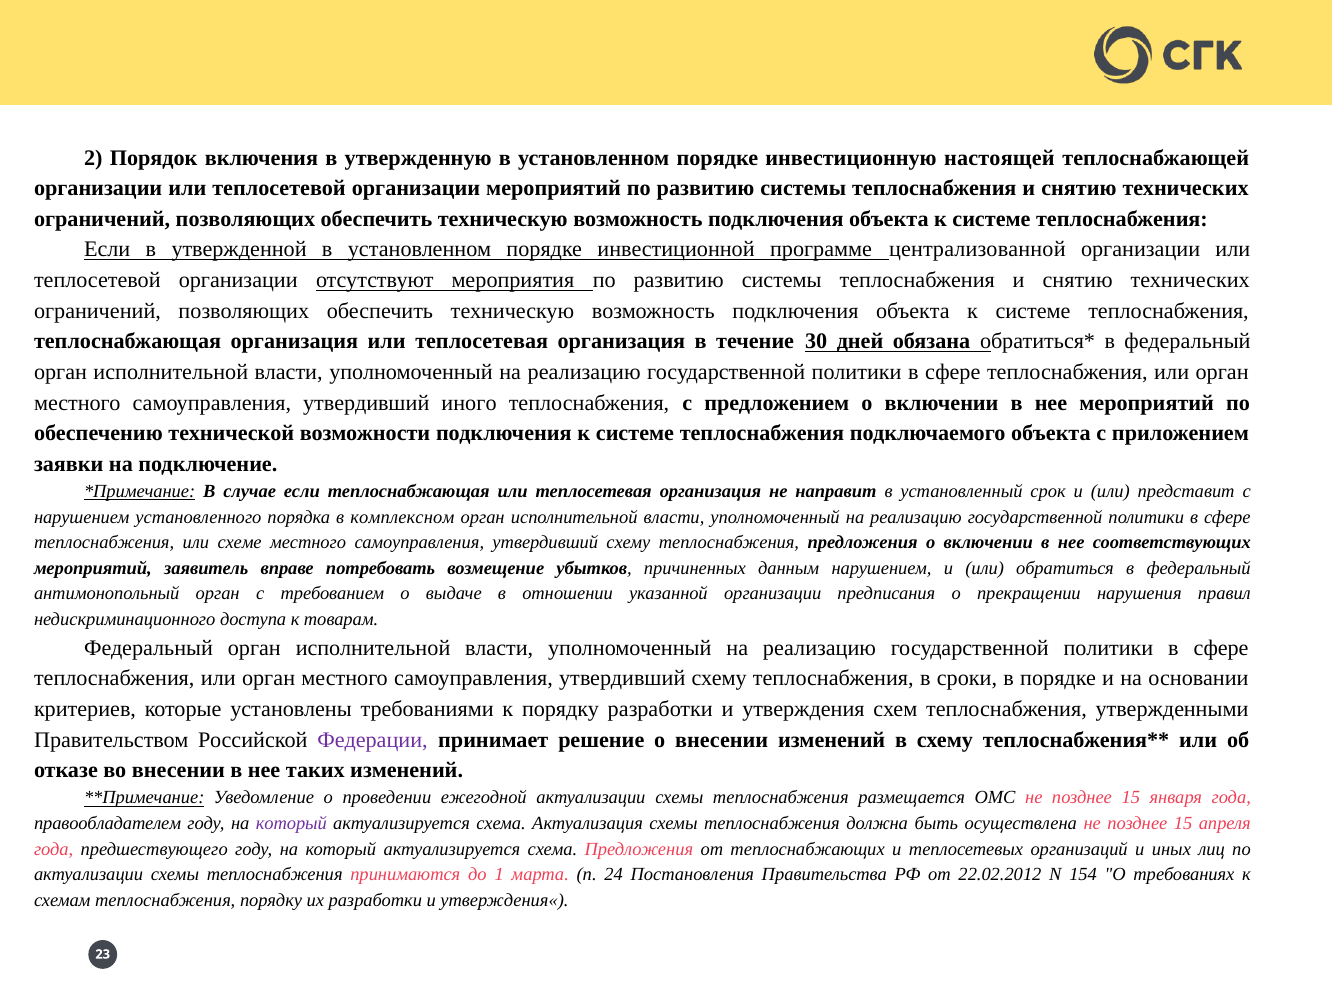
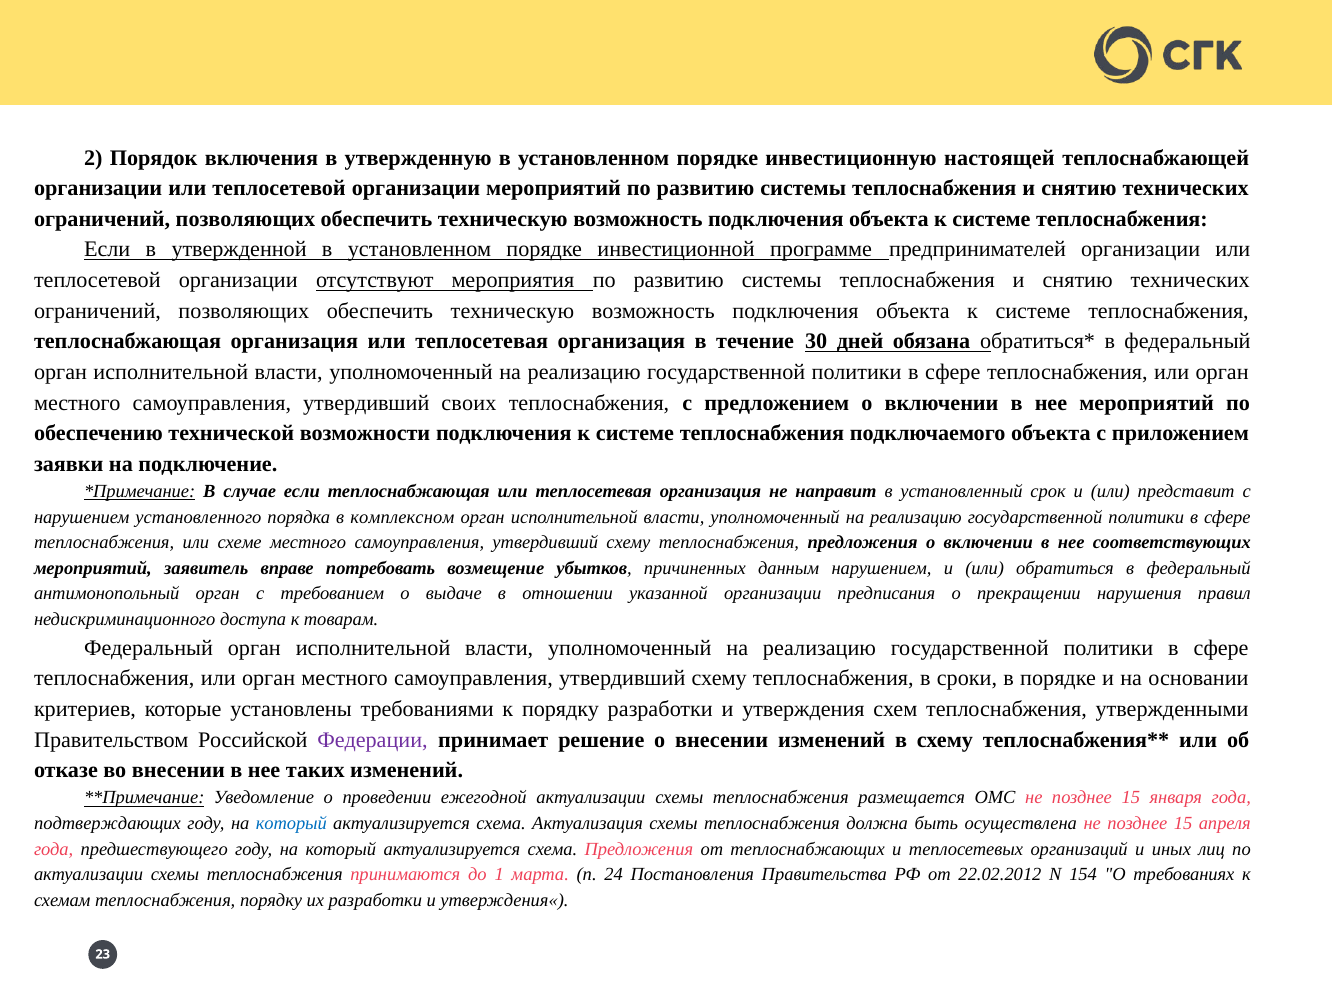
централизованной: централизованной -> предпринимателей
иного: иного -> своих
правообладателем: правообладателем -> подтверждающих
который at (291, 823) colour: purple -> blue
